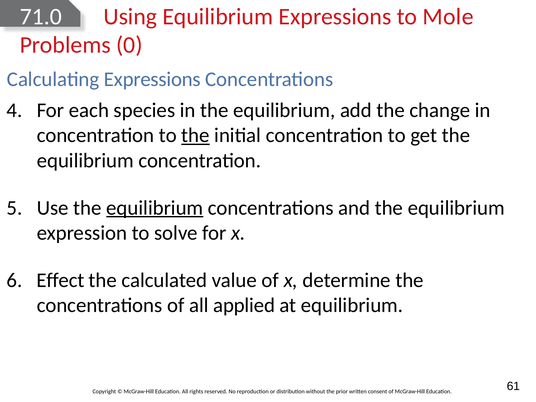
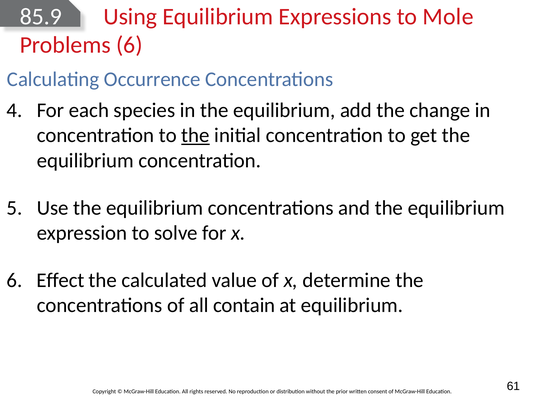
71.0: 71.0 -> 85.9
Problems 0: 0 -> 6
Calculating Expressions: Expressions -> Occurrence
equilibrium at (155, 208) underline: present -> none
applied: applied -> contain
